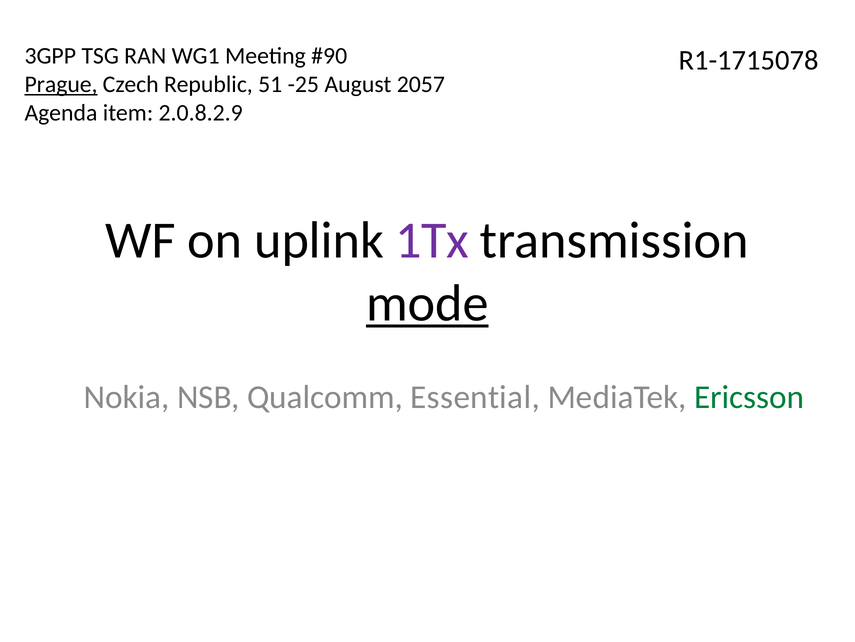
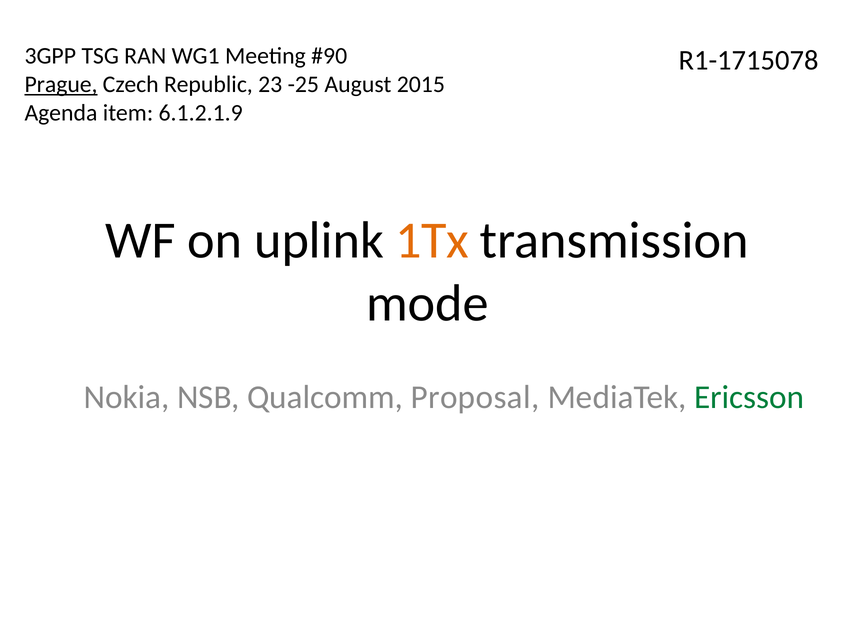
51: 51 -> 23
2057: 2057 -> 2015
2.0.8.2.9: 2.0.8.2.9 -> 6.1.2.1.9
1Tx colour: purple -> orange
mode underline: present -> none
Essential: Essential -> Proposal
